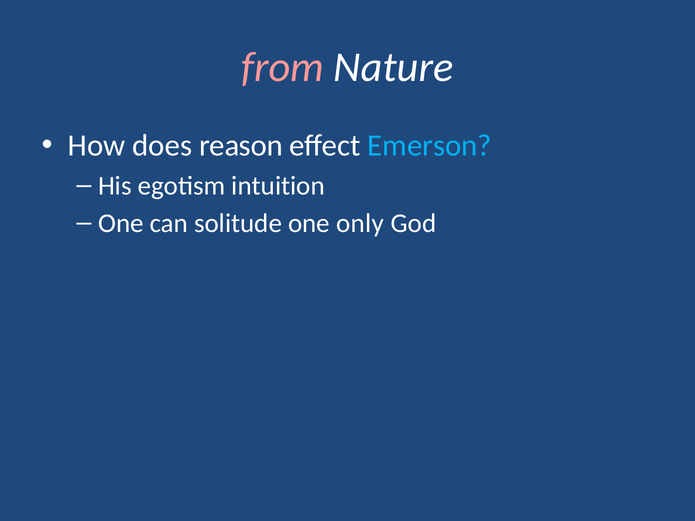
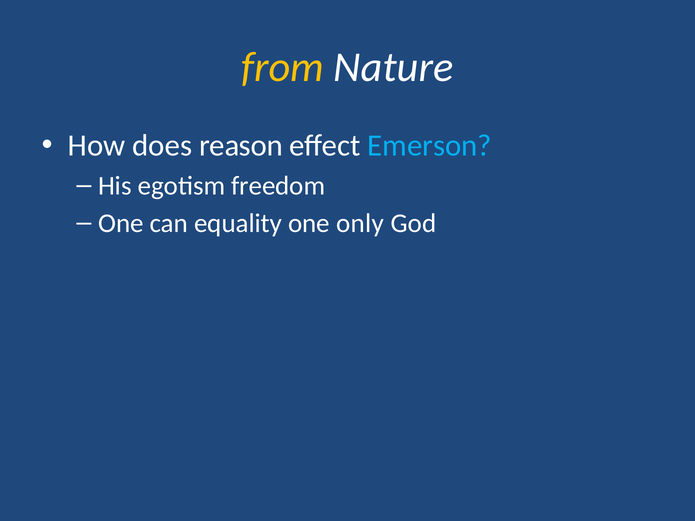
from colour: pink -> yellow
intuition: intuition -> freedom
solitude: solitude -> equality
